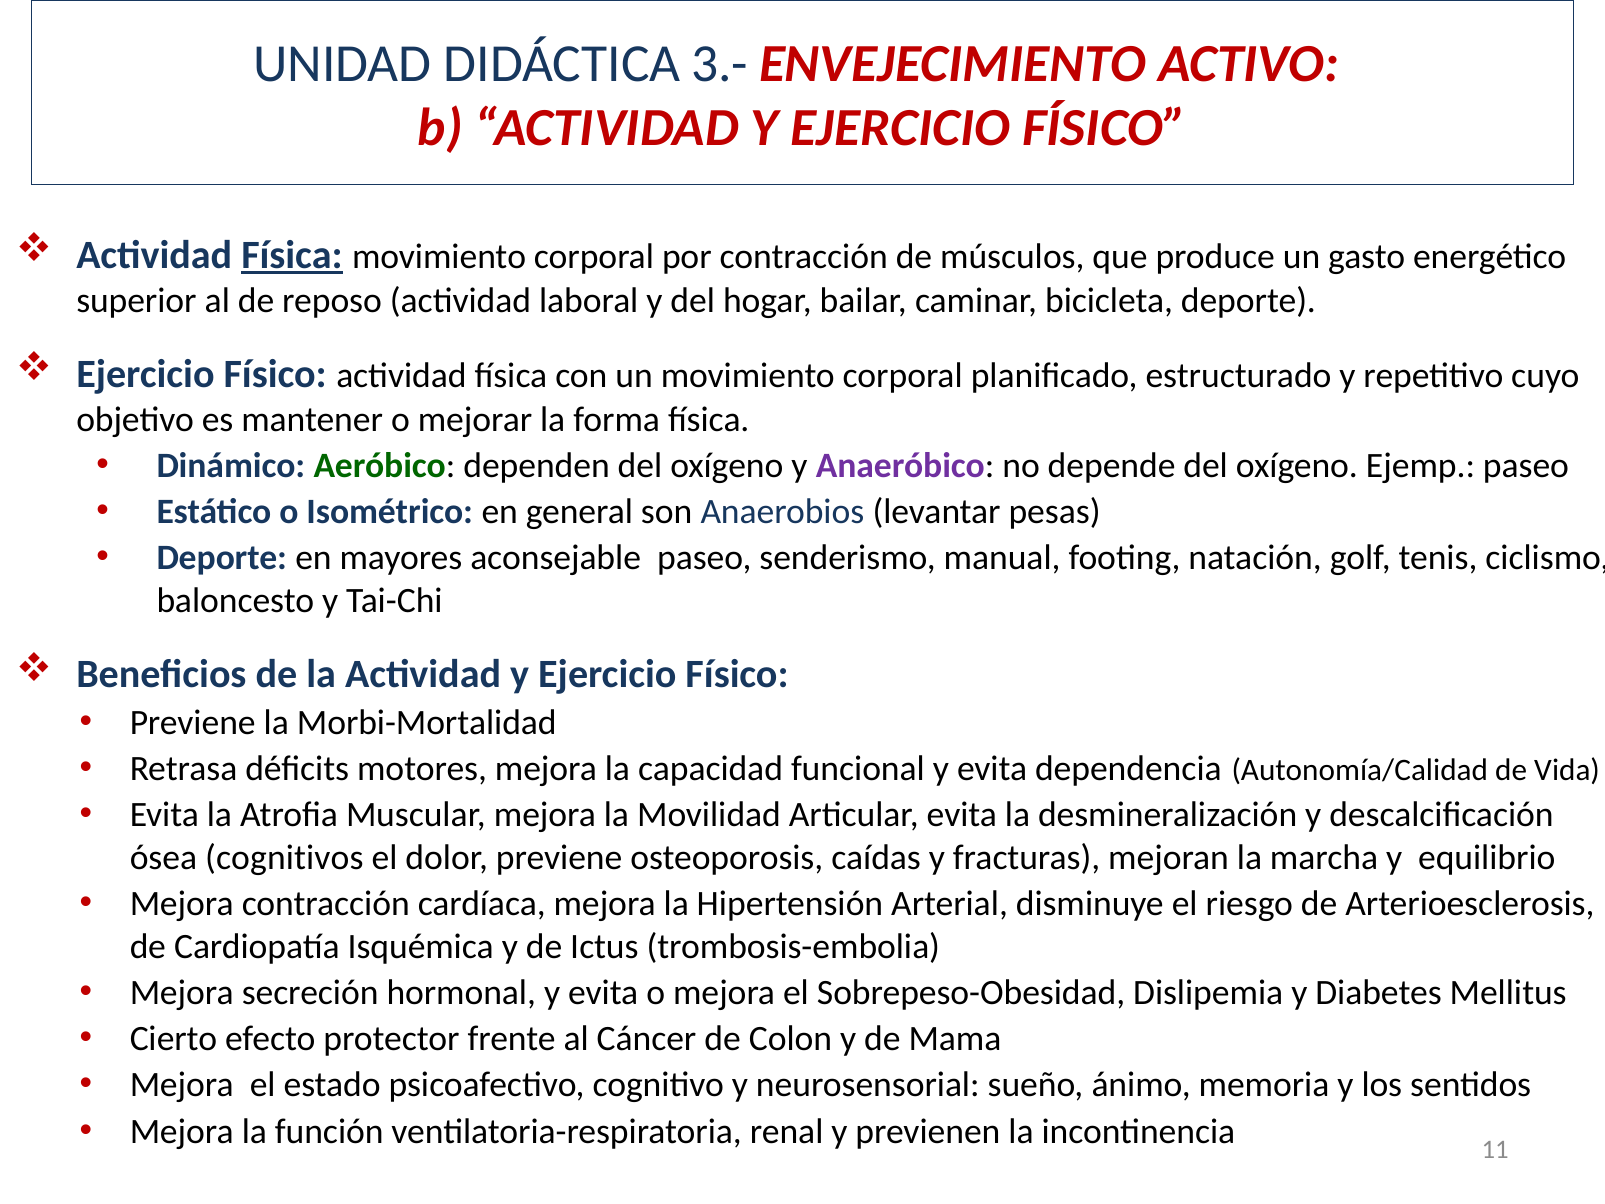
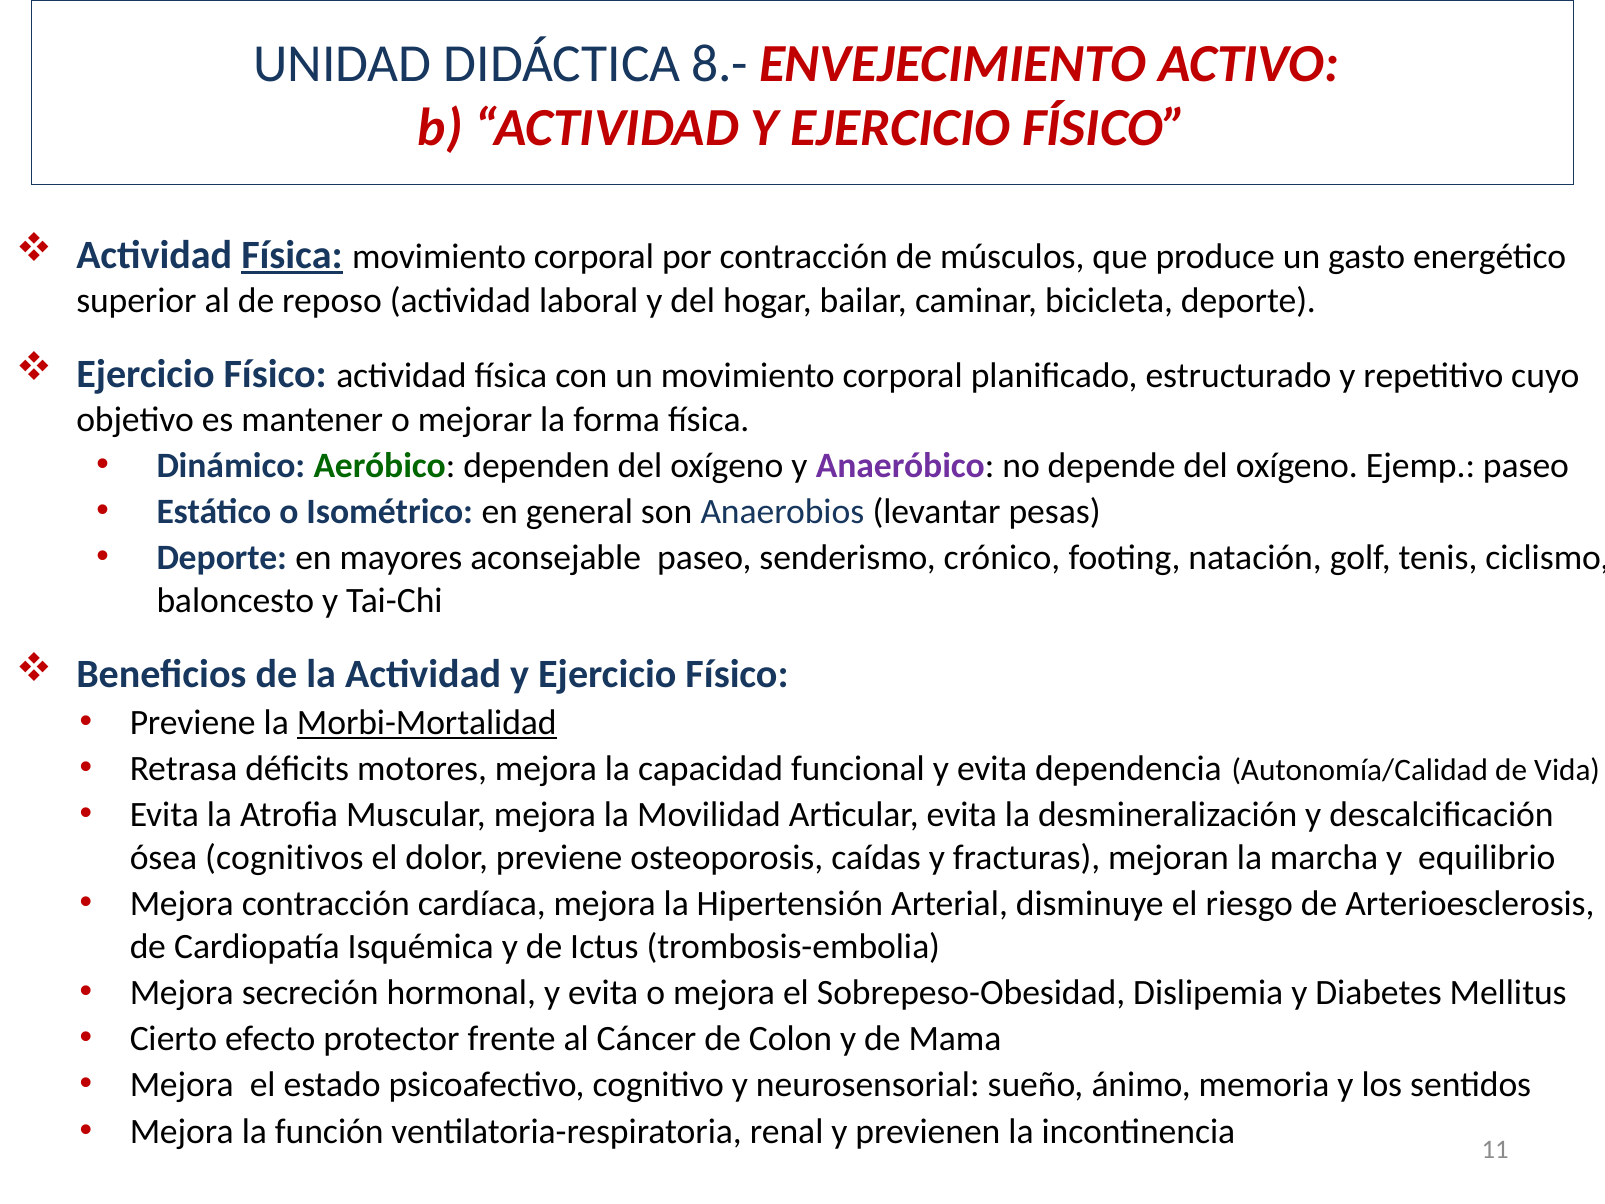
3.-: 3.- -> 8.-
manual: manual -> crónico
Morbi-Mortalidad underline: none -> present
